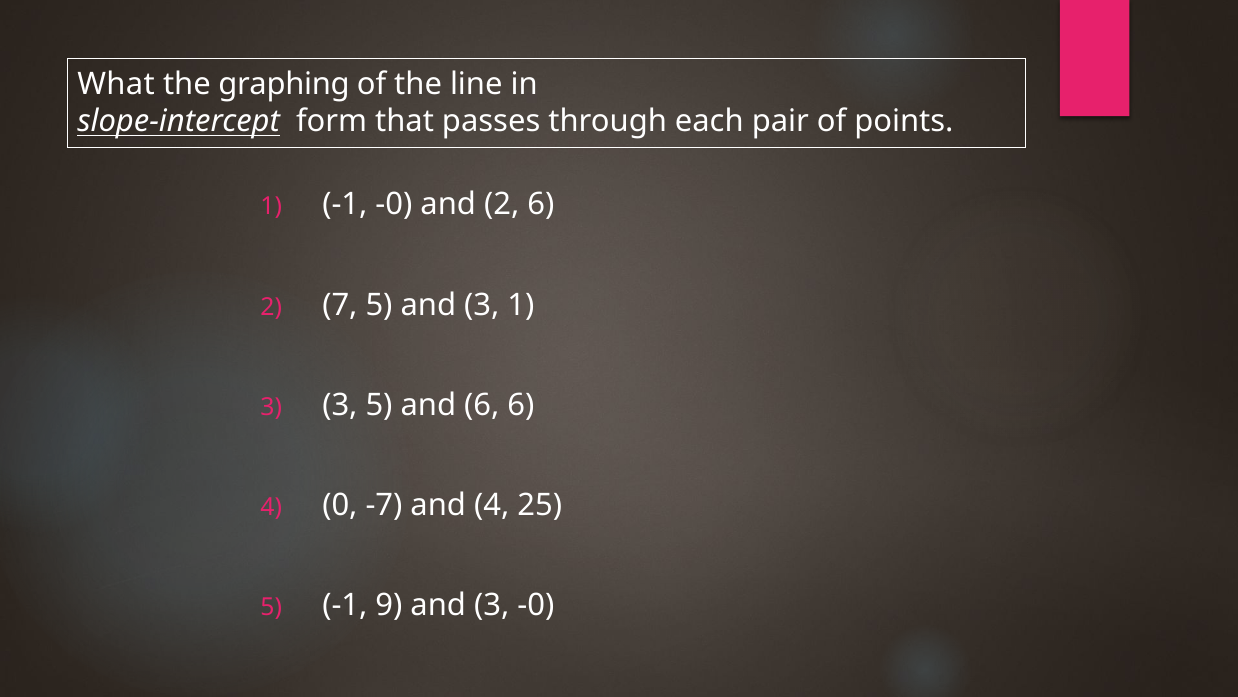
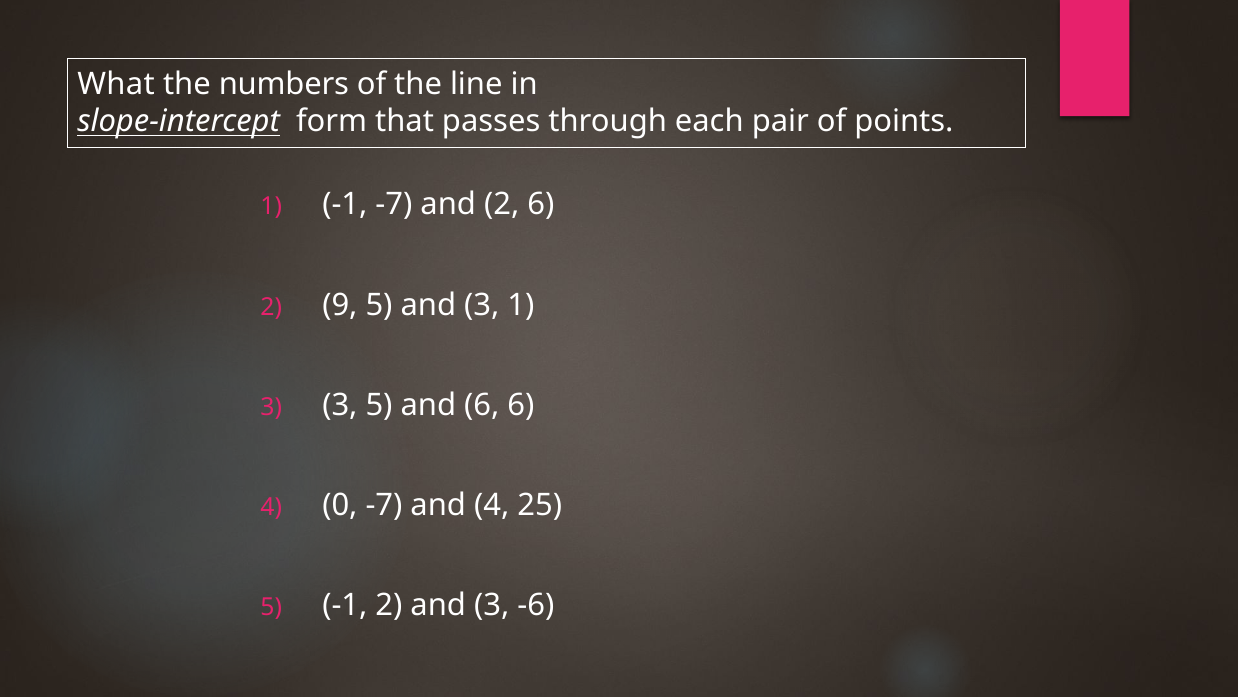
graphing: graphing -> numbers
-1 -0: -0 -> -7
7: 7 -> 9
-1 9: 9 -> 2
3 -0: -0 -> -6
